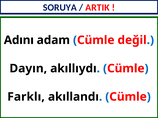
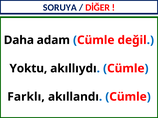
ARTIK: ARTIK -> DİĞER
Adını: Adını -> Daha
Dayın: Dayın -> Yoktu
